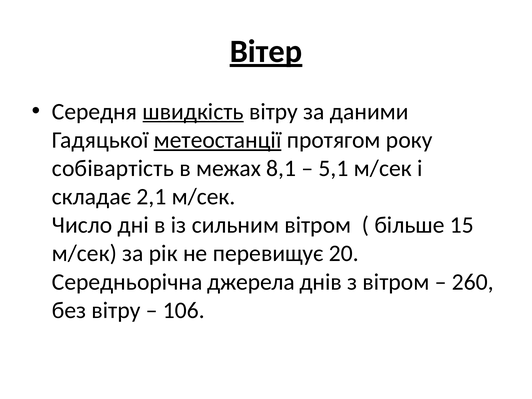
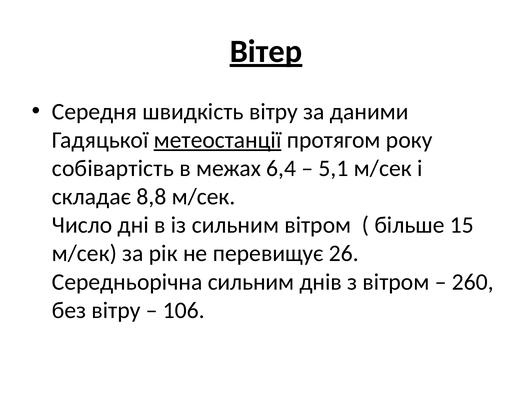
швидкість underline: present -> none
8,1: 8,1 -> 6,4
2,1: 2,1 -> 8,8
20: 20 -> 26
Середньорічна джерела: джерела -> сильним
